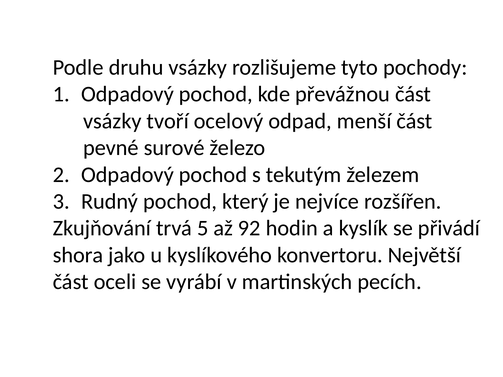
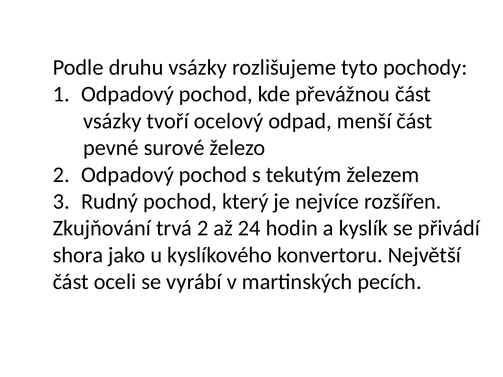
trvá 5: 5 -> 2
92: 92 -> 24
